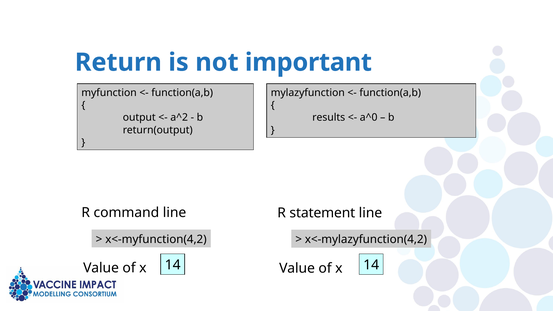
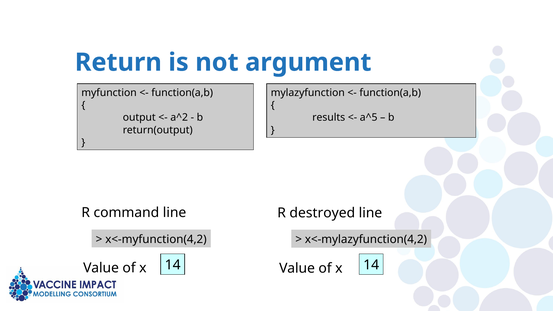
important: important -> argument
a^0: a^0 -> a^5
statement: statement -> destroyed
